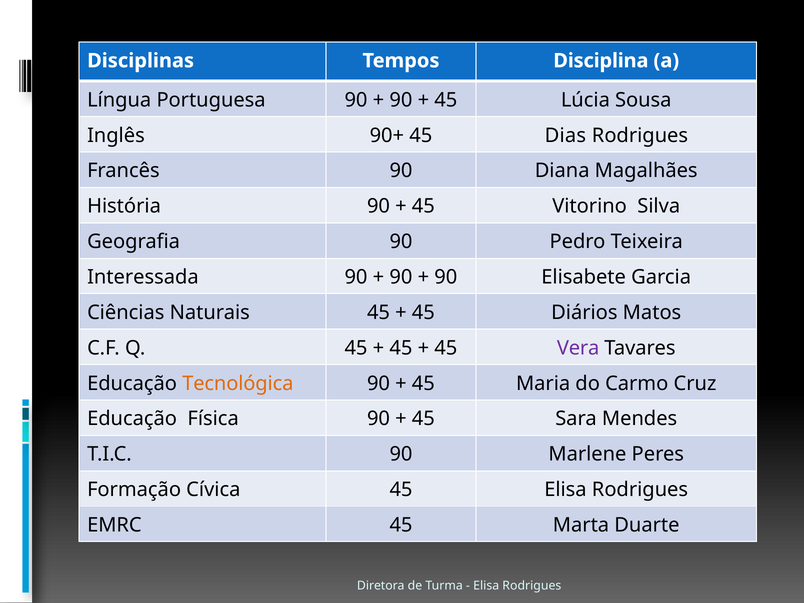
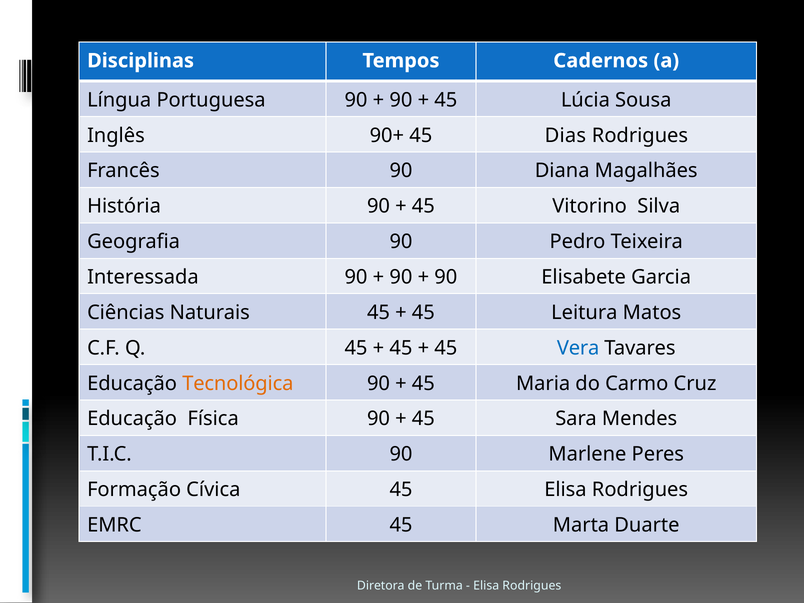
Disciplina: Disciplina -> Cadernos
Diários: Diários -> Leitura
Vera colour: purple -> blue
